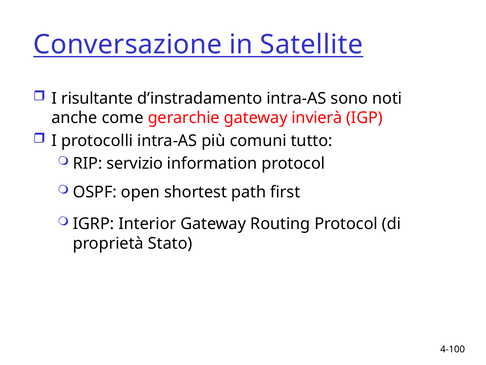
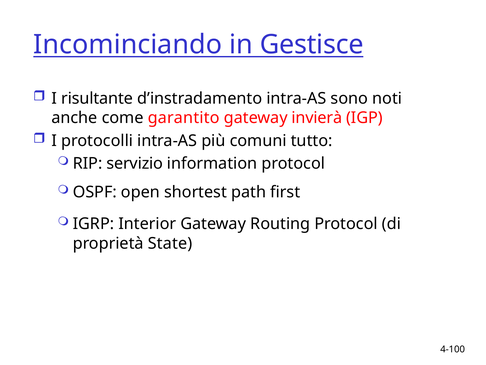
Conversazione: Conversazione -> Incominciando
Satellite: Satellite -> Gestisce
gerarchie: gerarchie -> garantito
Stato: Stato -> State
